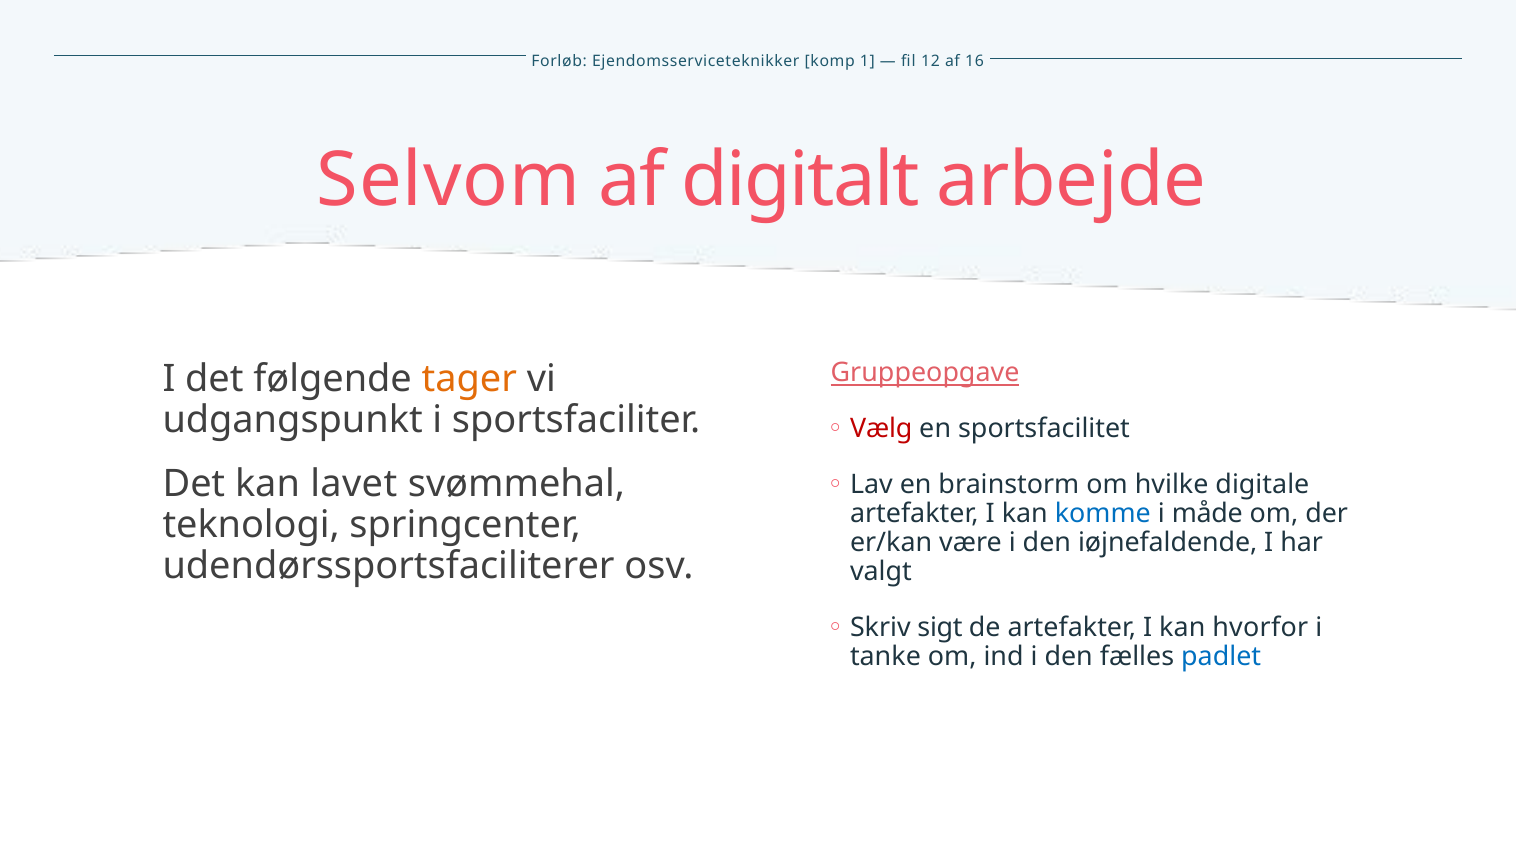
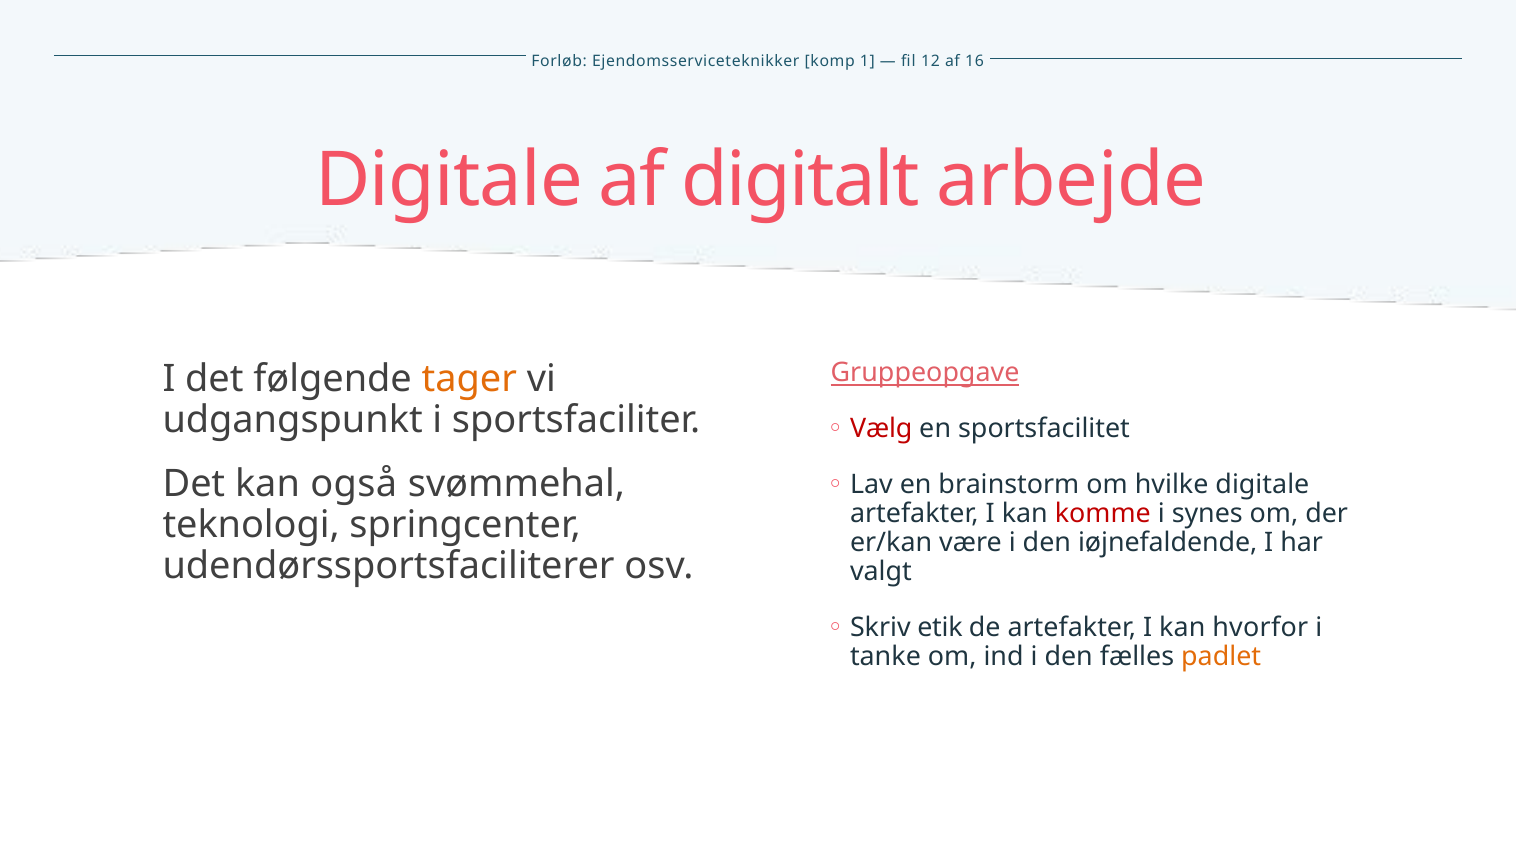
Selvom at (448, 181): Selvom -> Digitale
lavet: lavet -> også
komme colour: blue -> red
måde: måde -> synes
sigt: sigt -> etik
padlet colour: blue -> orange
